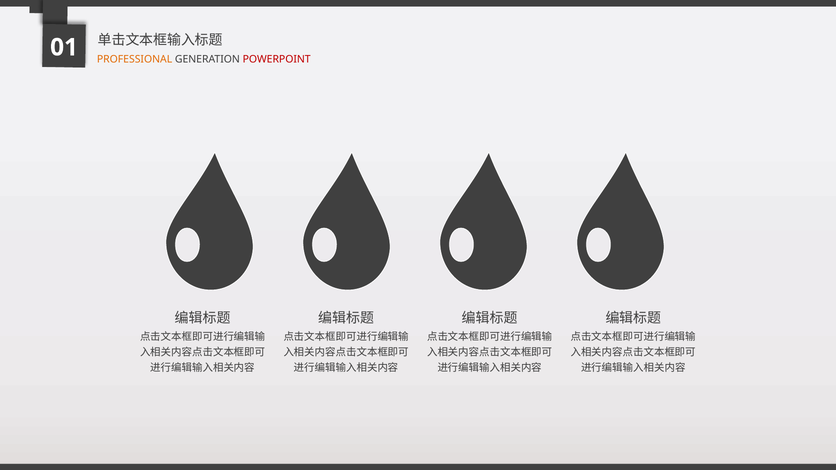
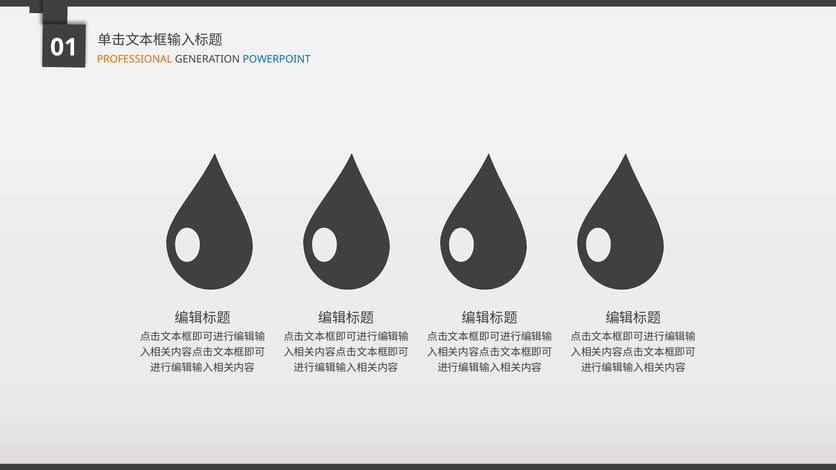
POWERPOINT colour: red -> blue
